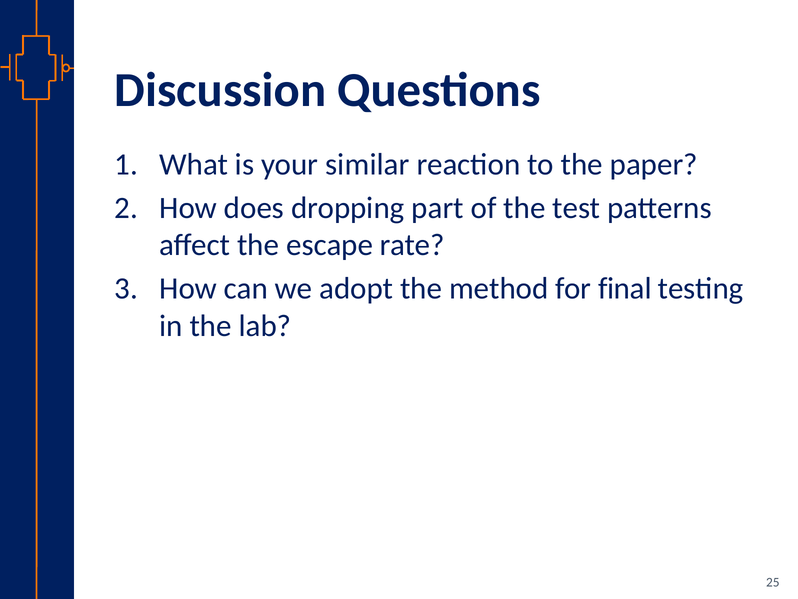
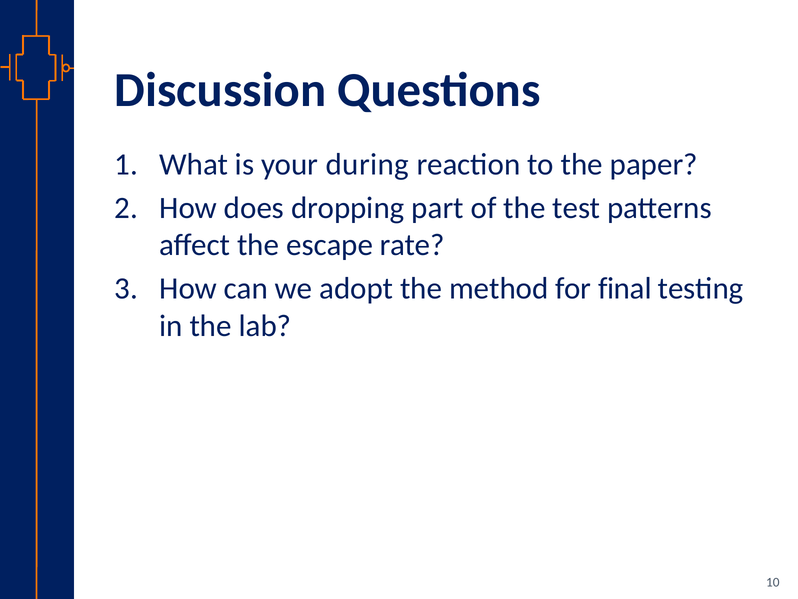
similar: similar -> during
25: 25 -> 10
